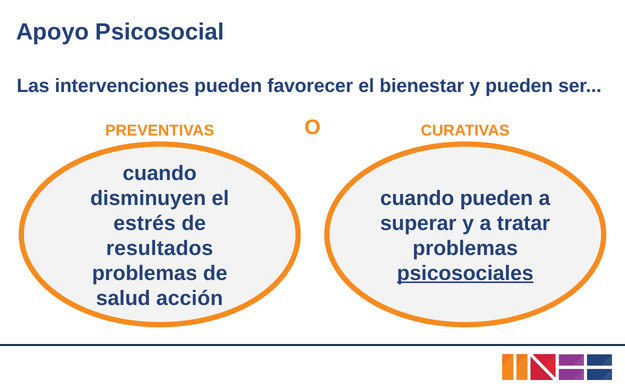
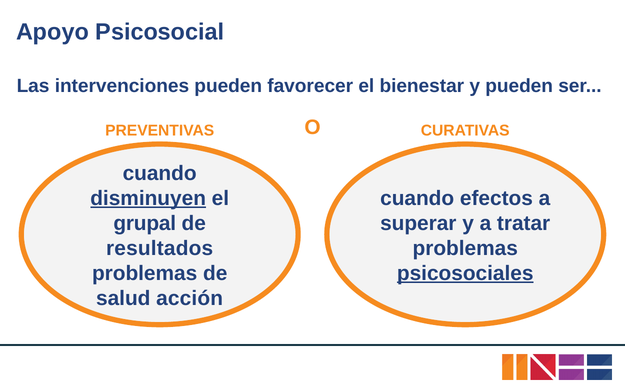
disminuyen underline: none -> present
cuando pueden: pueden -> efectos
estrés: estrés -> grupal
